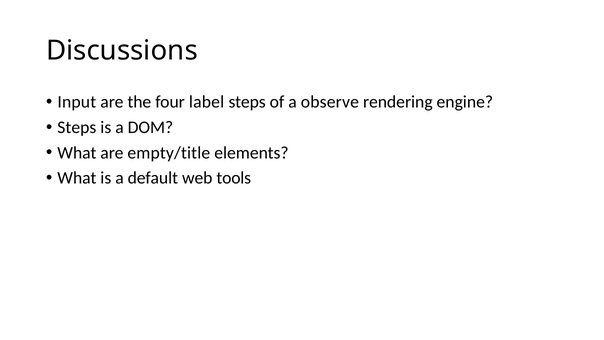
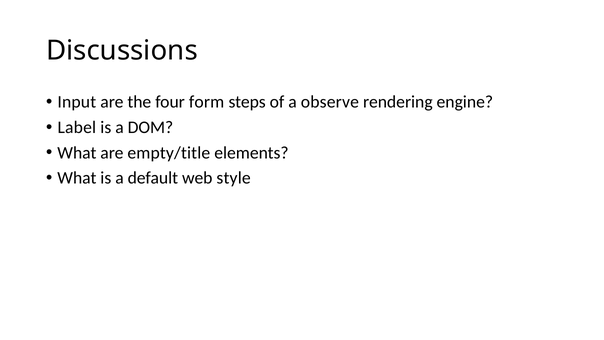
label: label -> form
Steps at (77, 127): Steps -> Label
tools: tools -> style
